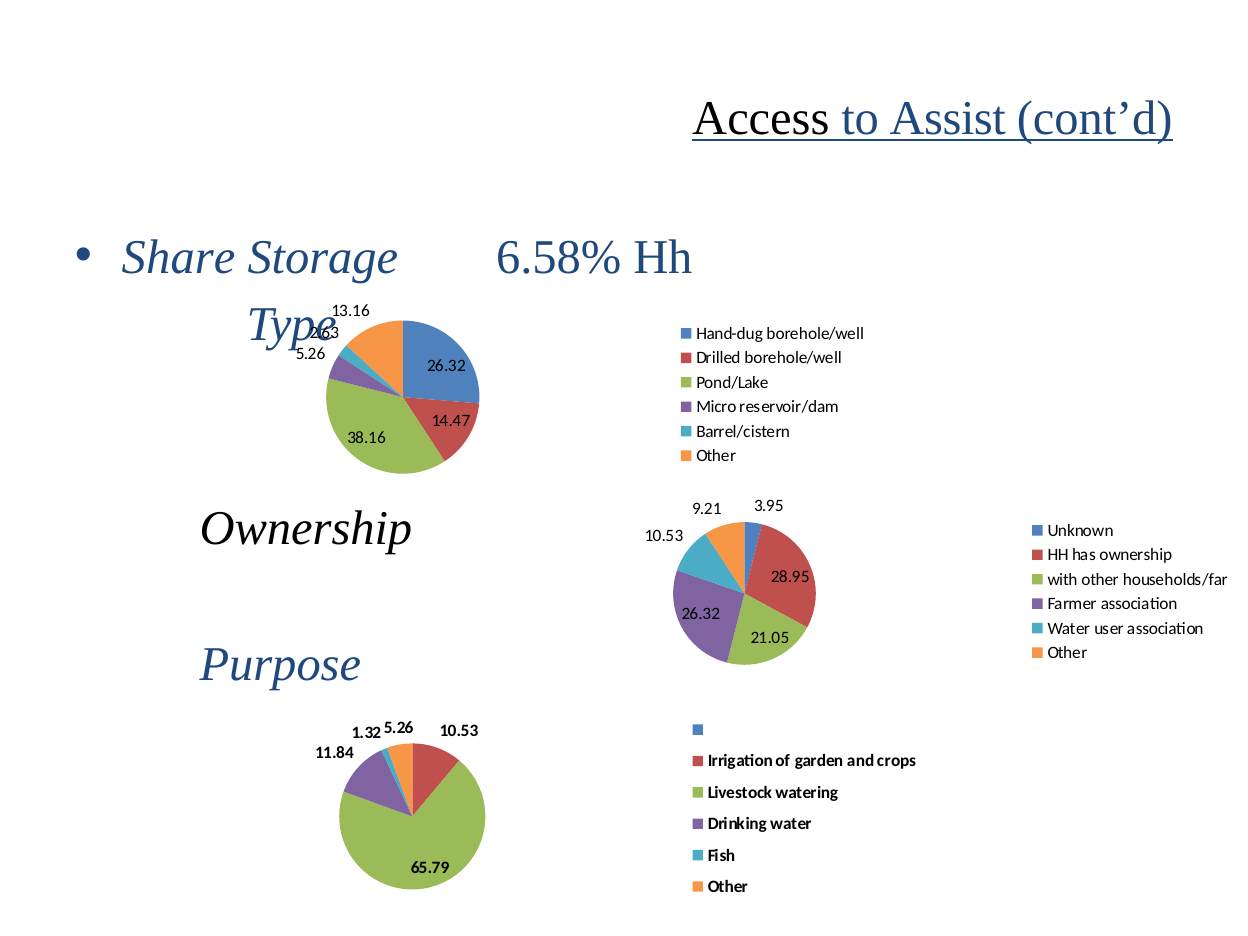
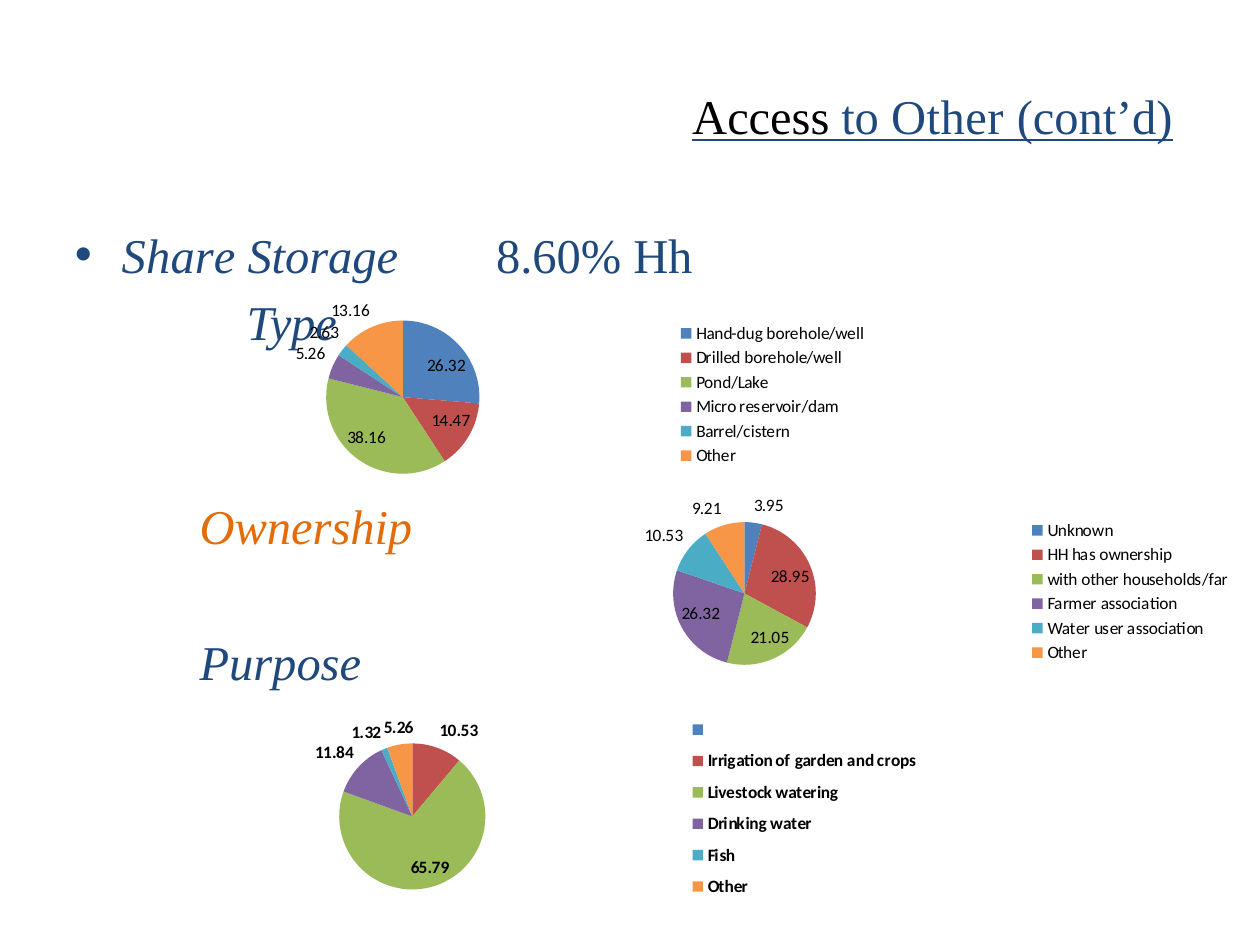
to Assist: Assist -> Other
6.58%: 6.58% -> 8.60%
Ownership at (306, 528) colour: black -> orange
